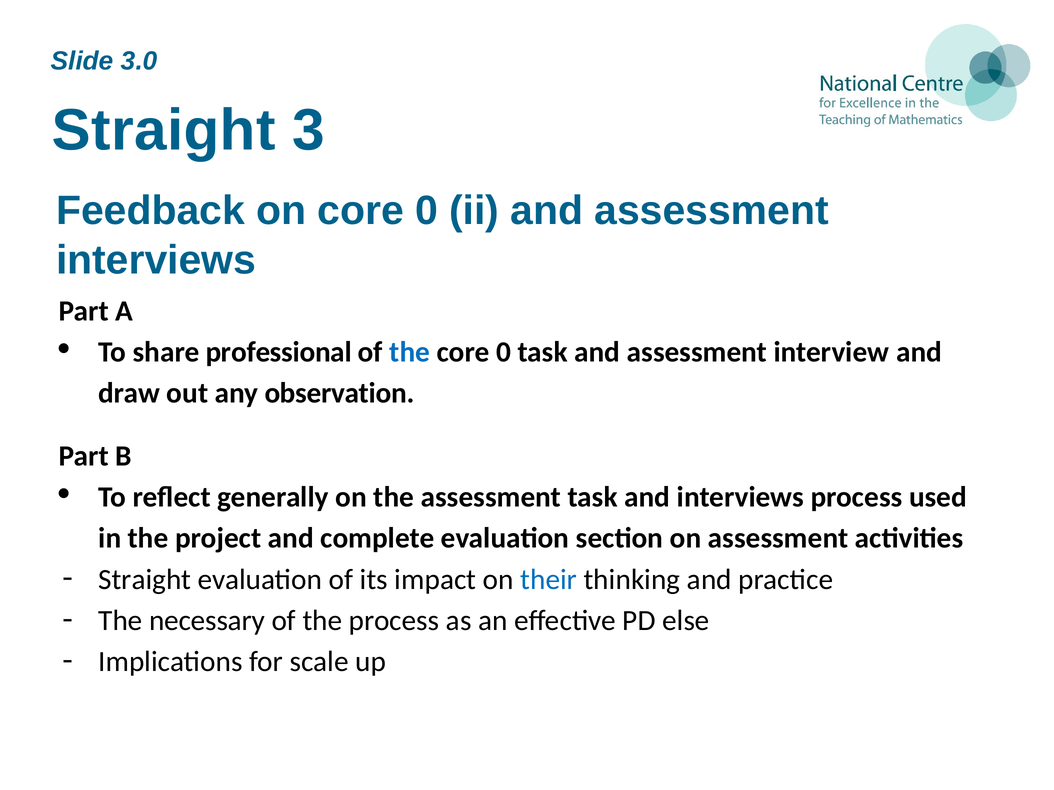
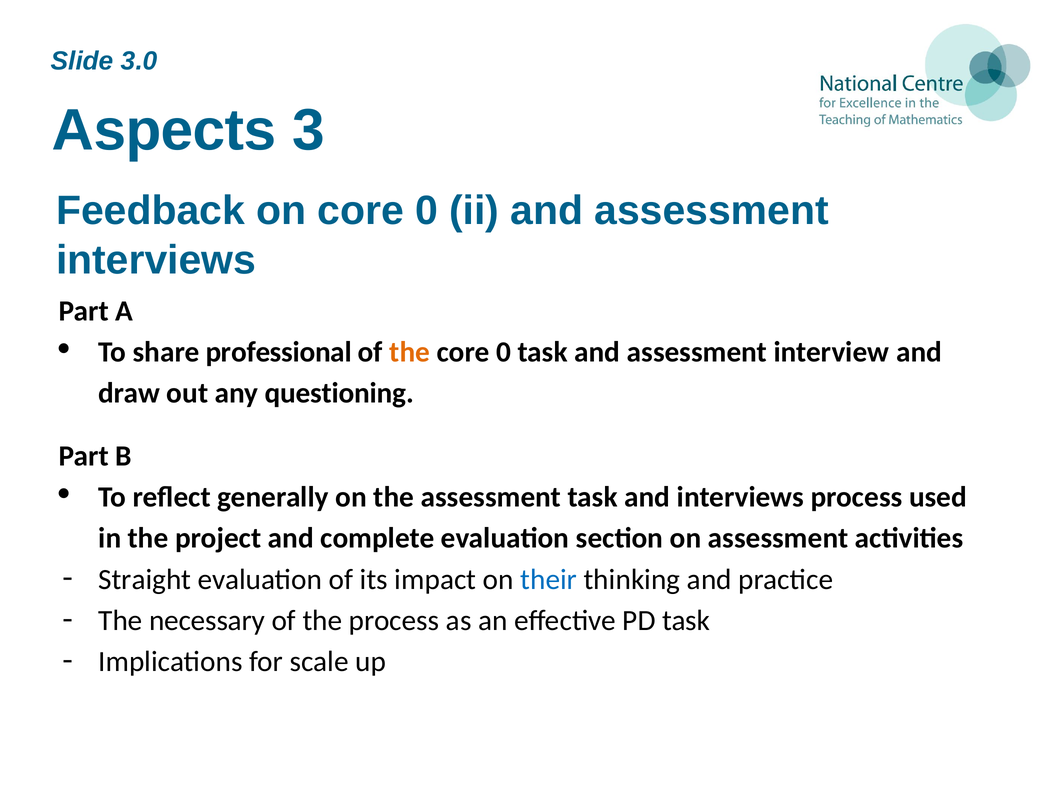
Straight at (164, 131): Straight -> Aspects
the at (410, 352) colour: blue -> orange
observation: observation -> questioning
PD else: else -> task
